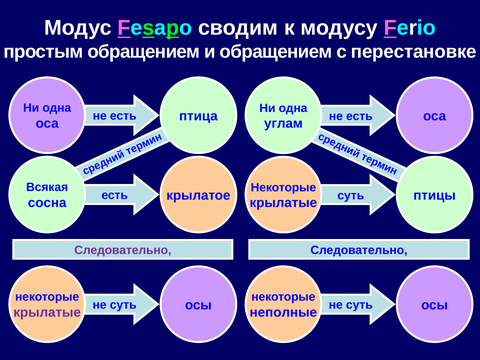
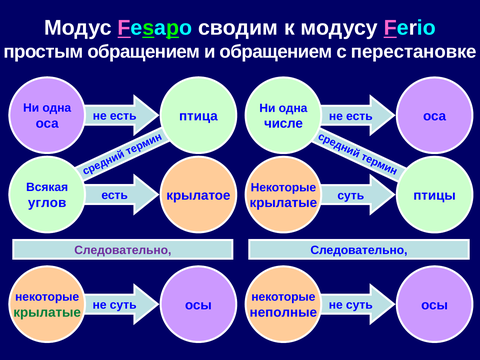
углам: углам -> числе
сосна: сосна -> углов
крылатые at (47, 312) colour: purple -> green
